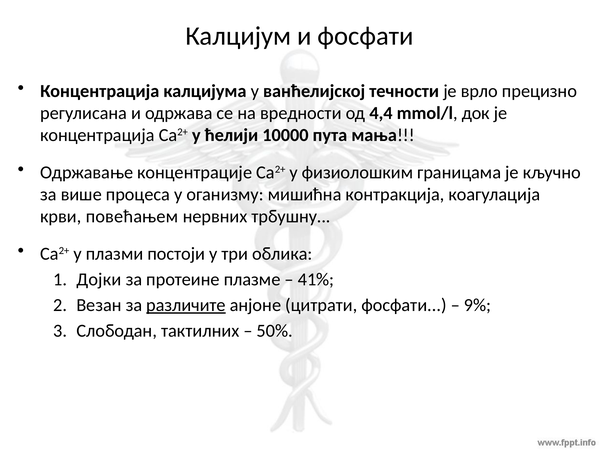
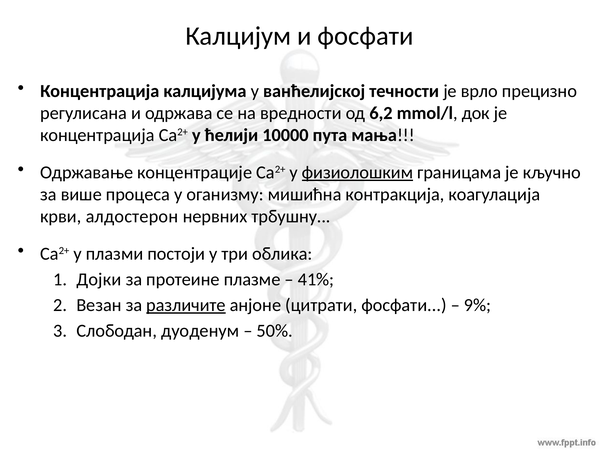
4,4: 4,4 -> 6,2
физиолошким underline: none -> present
повећањем: повећањем -> алдостерон
тактилних: тактилних -> дуоденум
